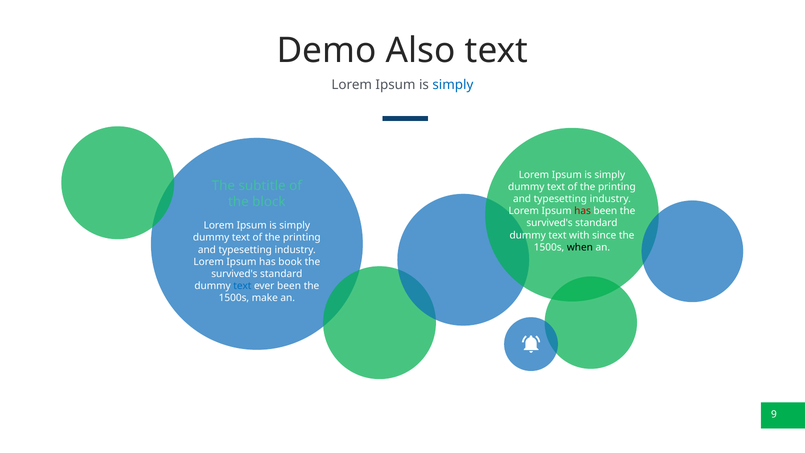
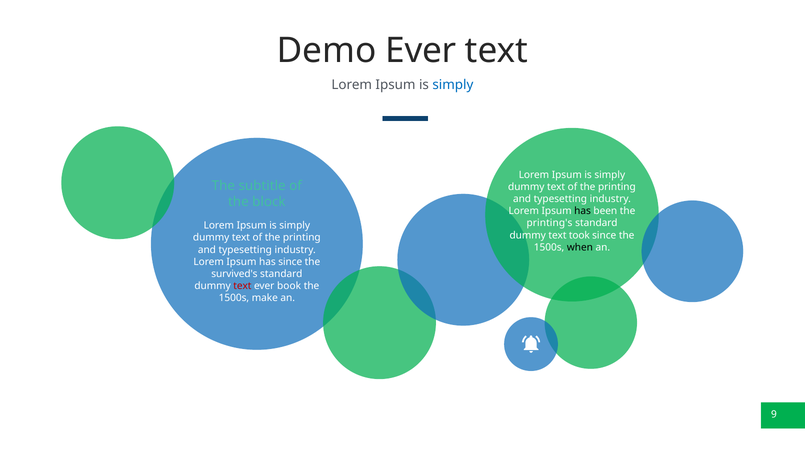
Demo Also: Also -> Ever
has at (583, 211) colour: red -> black
survived's at (550, 223): survived's -> printing's
with: with -> took
has book: book -> since
text at (242, 286) colour: blue -> red
ever been: been -> book
